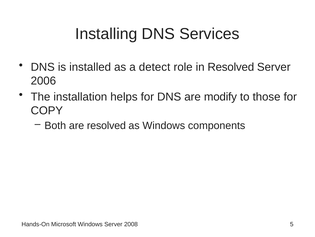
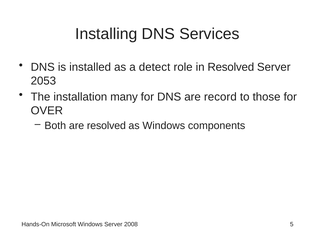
2006: 2006 -> 2053
helps: helps -> many
modify: modify -> record
COPY: COPY -> OVER
